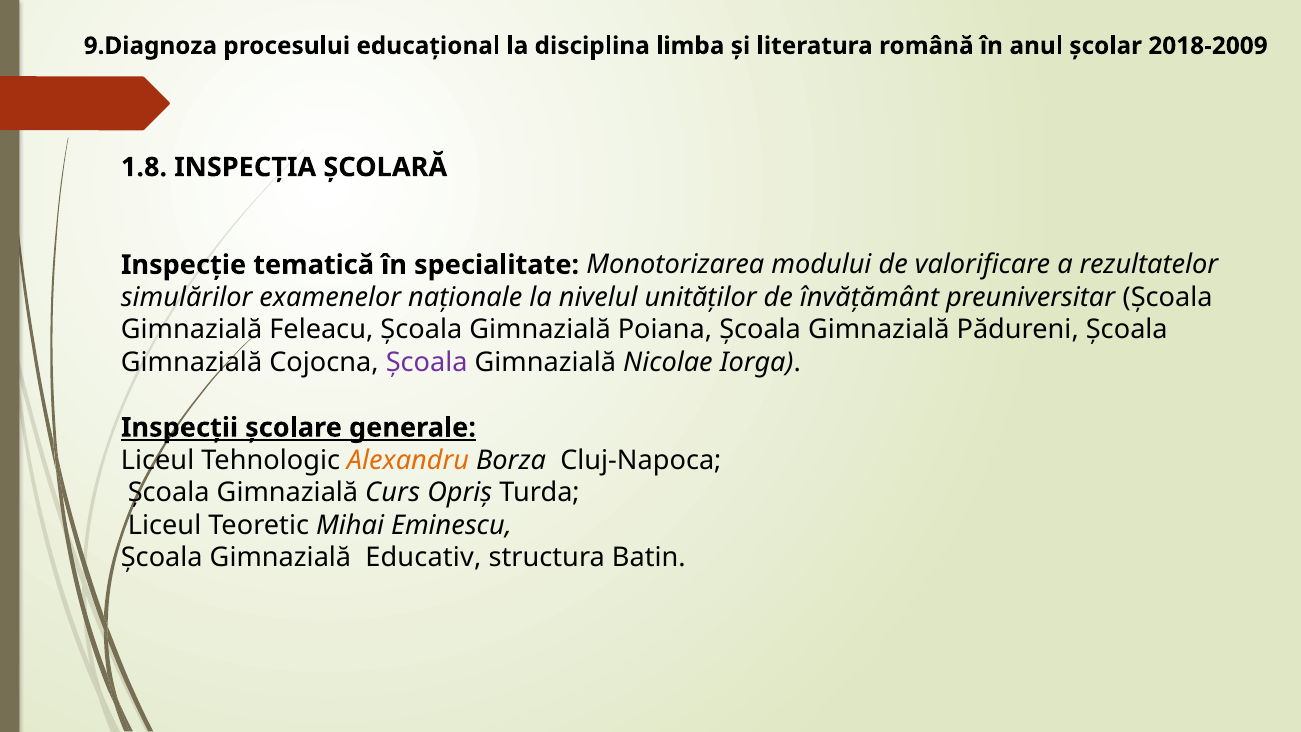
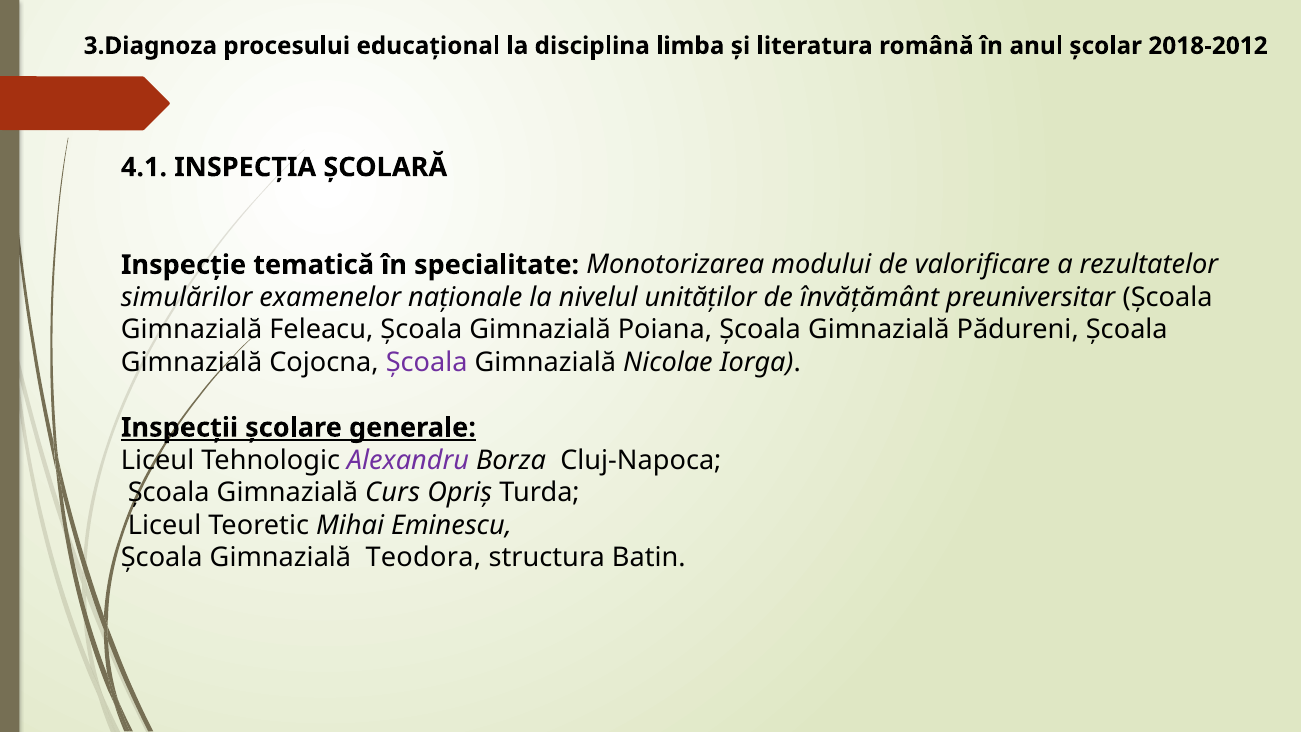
9.Diagnoza: 9.Diagnoza -> 3.Diagnoza
2018-2009: 2018-2009 -> 2018-2012
1.8: 1.8 -> 4.1
Alexandru colour: orange -> purple
Educativ: Educativ -> Teodora
